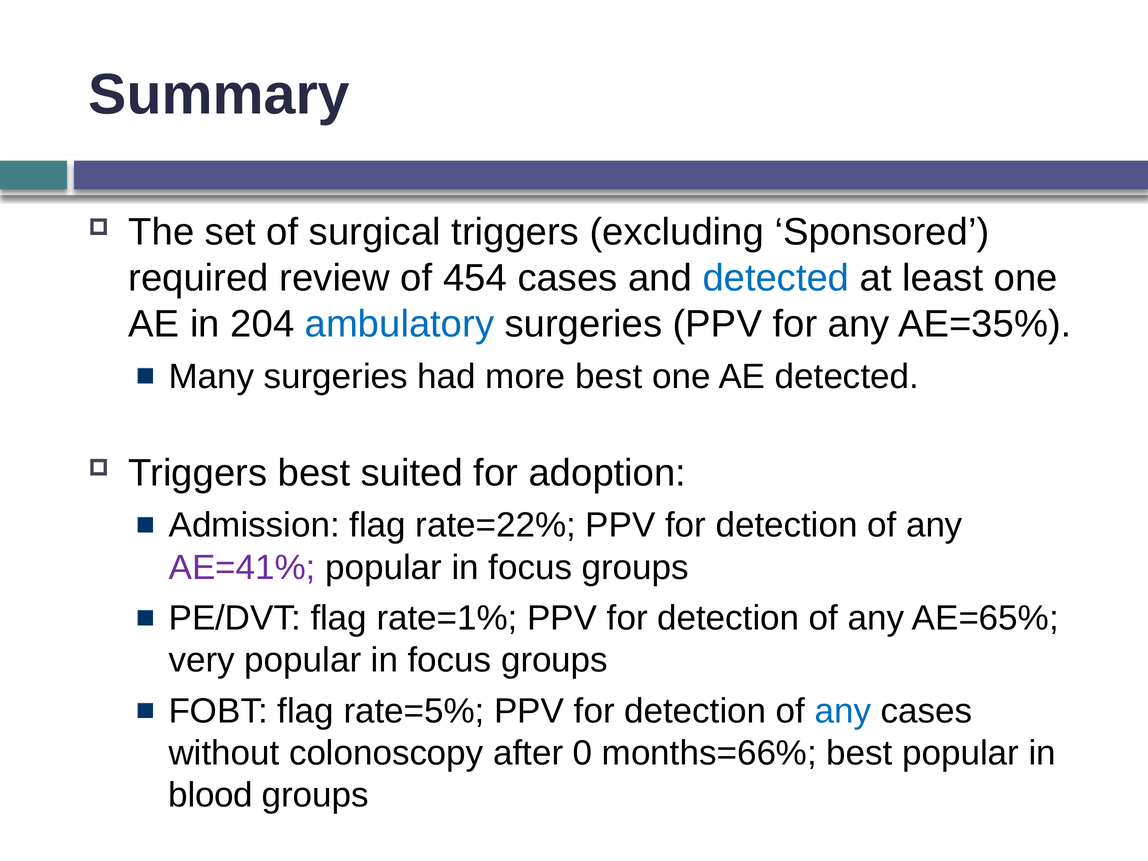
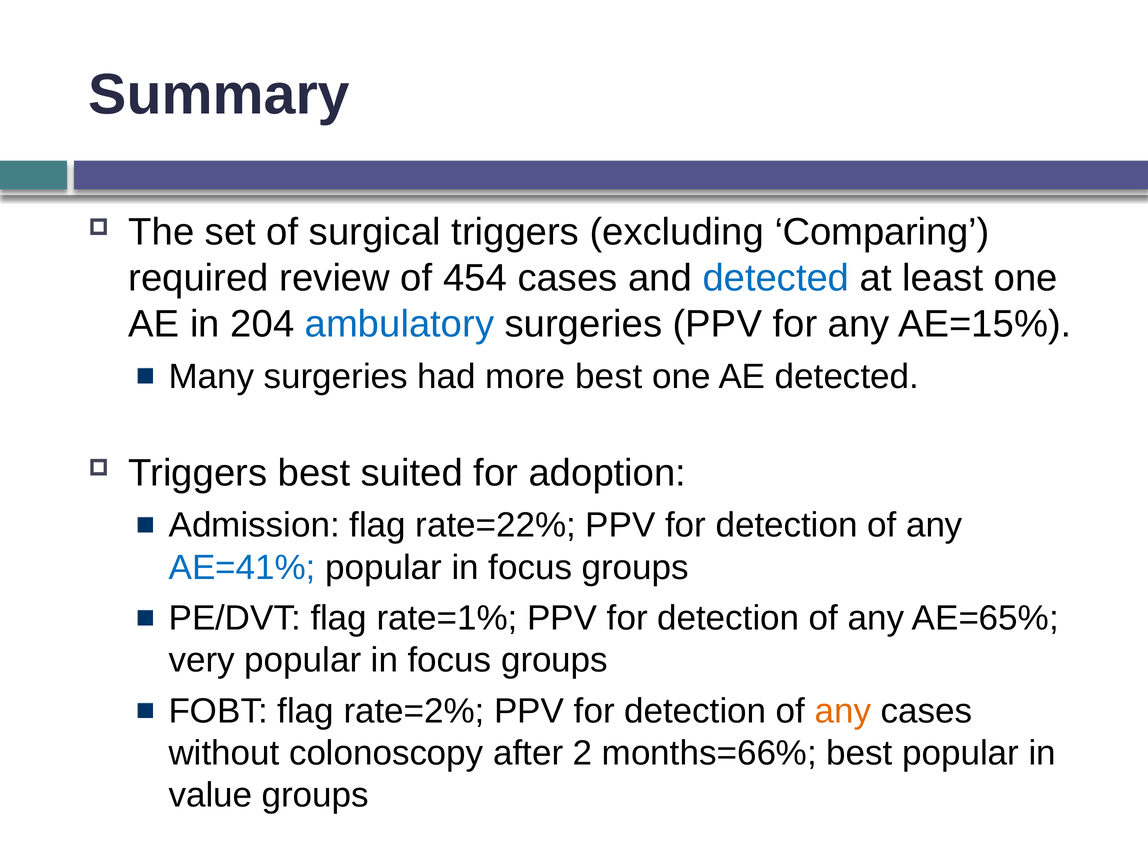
Sponsored: Sponsored -> Comparing
AE=35%: AE=35% -> AE=15%
AE=41% colour: purple -> blue
rate=5%: rate=5% -> rate=2%
any at (843, 711) colour: blue -> orange
0: 0 -> 2
blood: blood -> value
